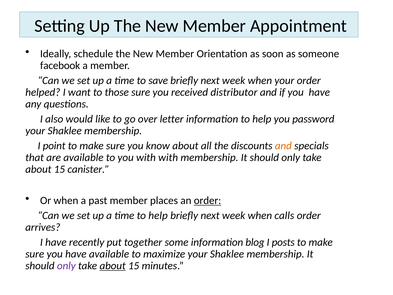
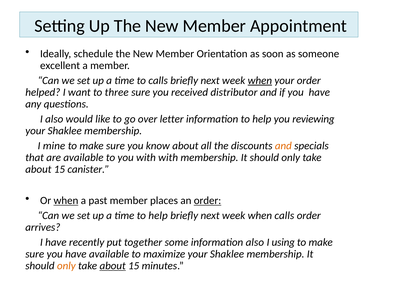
facebook: facebook -> excellent
to save: save -> calls
when at (260, 80) underline: none -> present
those: those -> three
password: password -> reviewing
point: point -> mine
when at (66, 200) underline: none -> present
information blog: blog -> also
posts: posts -> using
only at (66, 266) colour: purple -> orange
